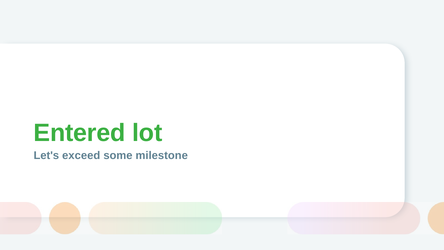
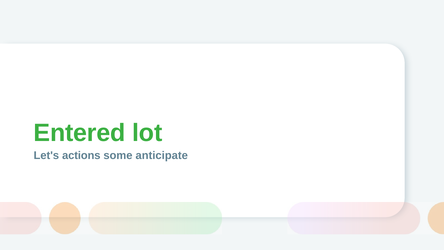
exceed: exceed -> actions
milestone: milestone -> anticipate
